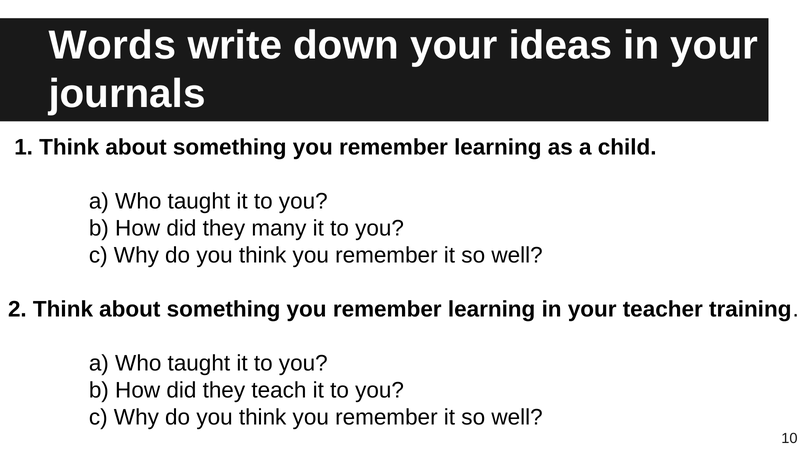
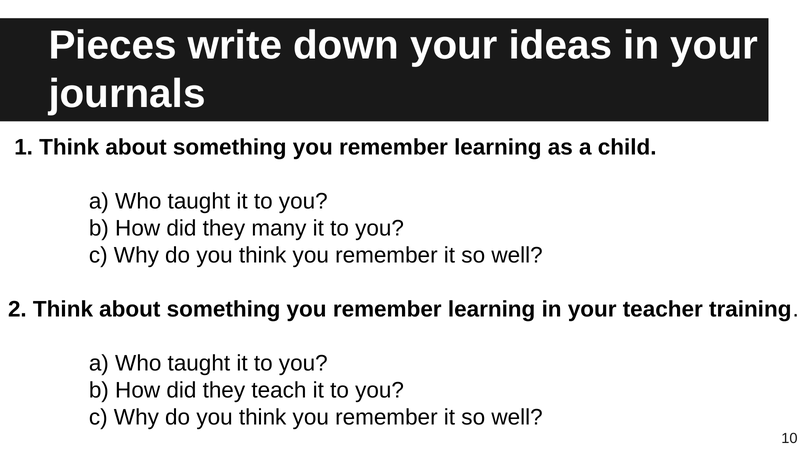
Words: Words -> Pieces
